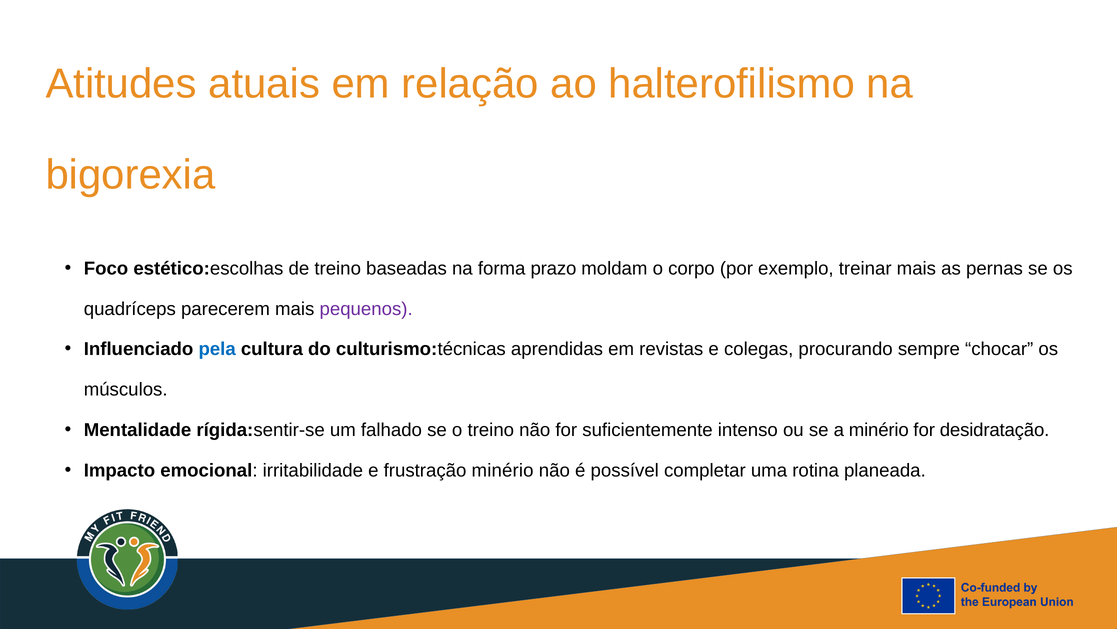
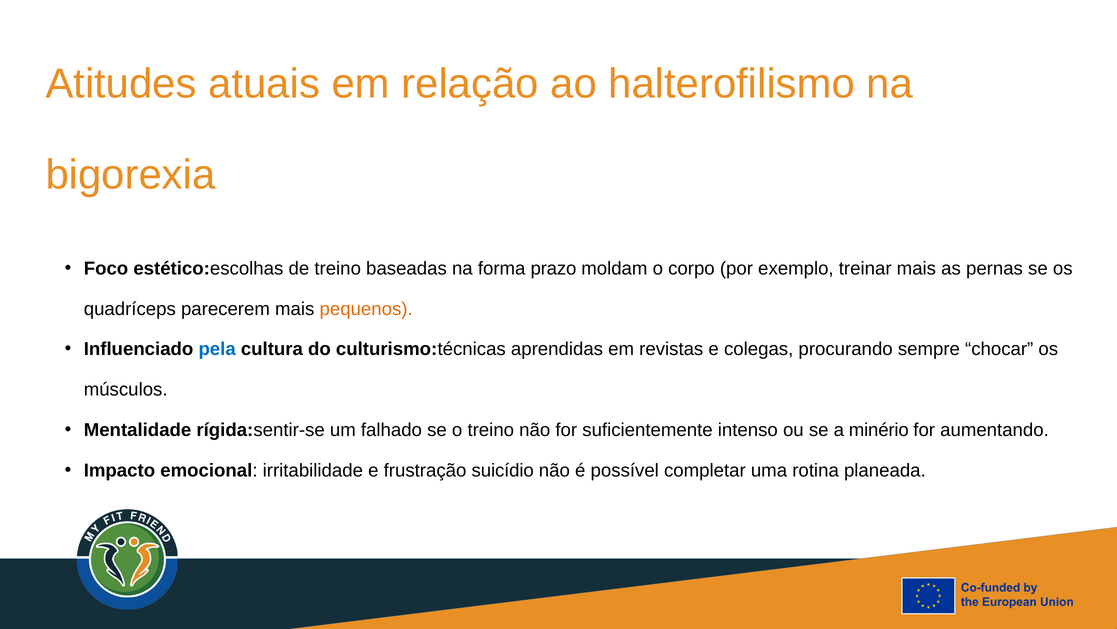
pequenos colour: purple -> orange
desidratação: desidratação -> aumentando
frustração minério: minério -> suicídio
